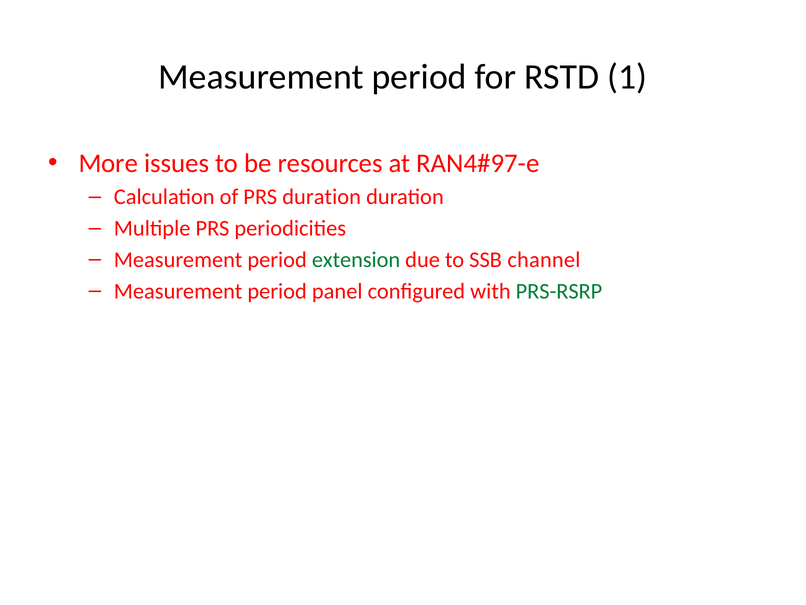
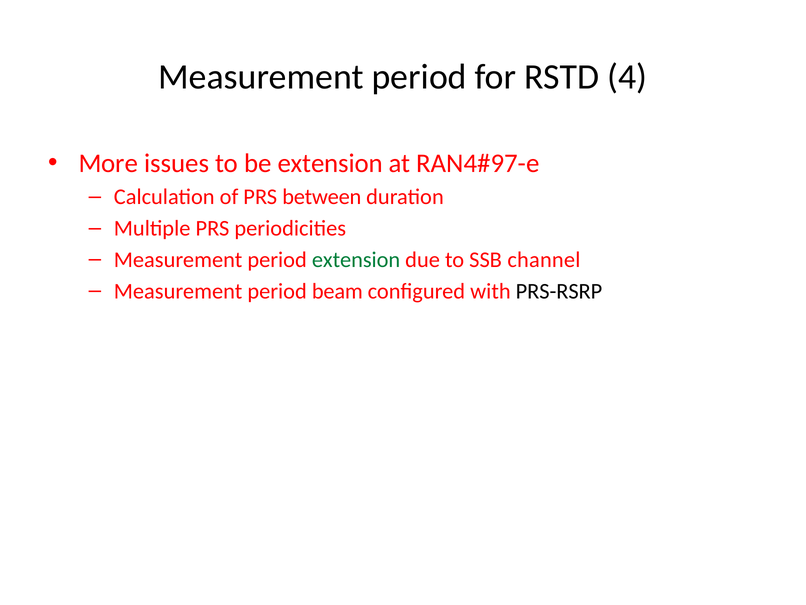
1: 1 -> 4
be resources: resources -> extension
PRS duration: duration -> between
panel: panel -> beam
PRS-RSRP colour: green -> black
